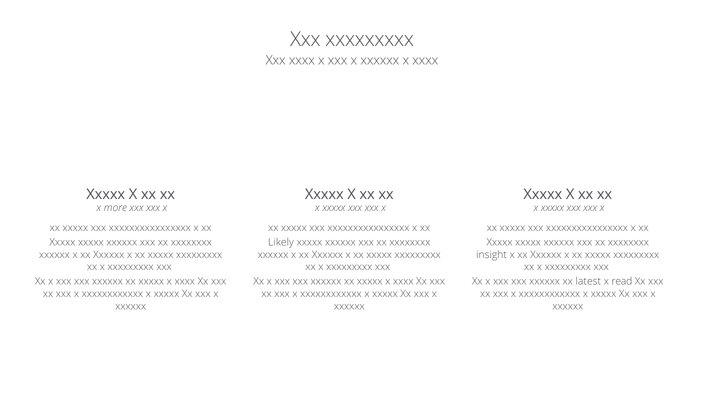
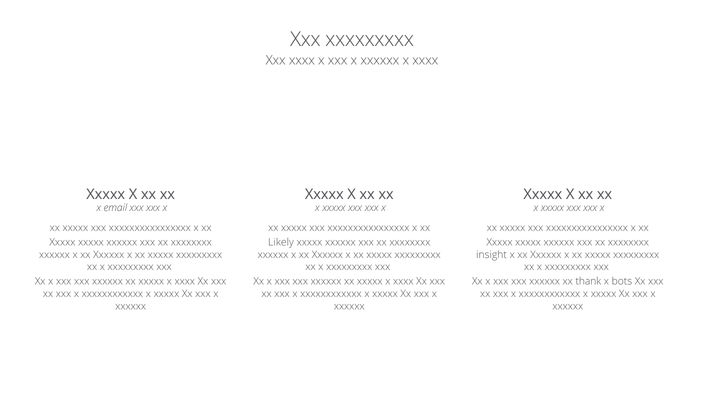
more: more -> email
latest: latest -> thank
read: read -> bots
